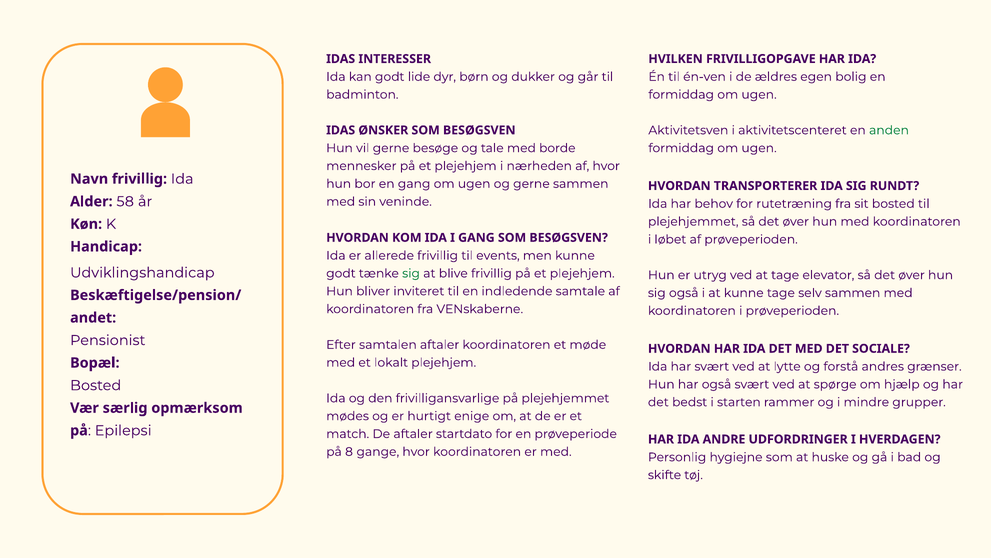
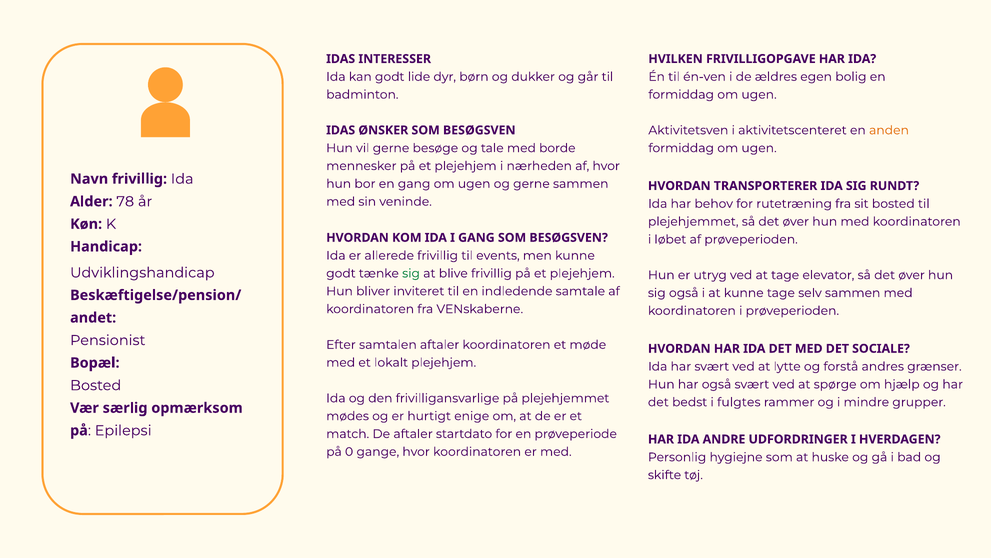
anden colour: green -> orange
58: 58 -> 78
starten: starten -> fulgtes
8: 8 -> 0
